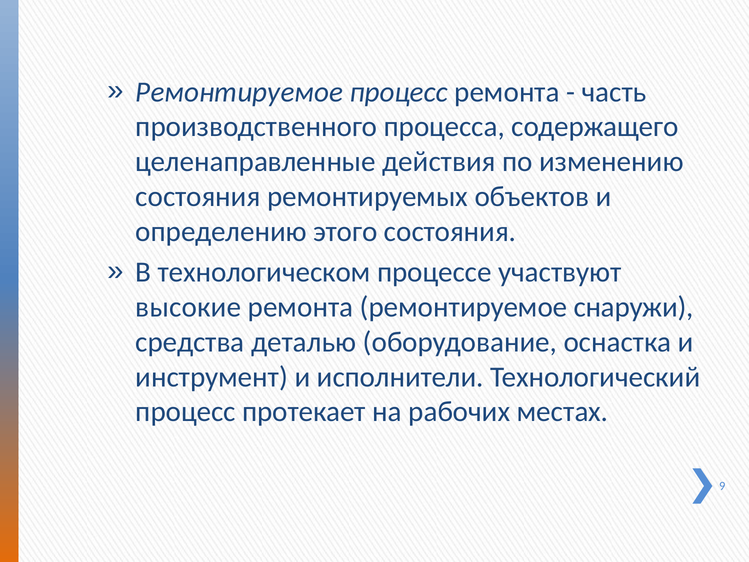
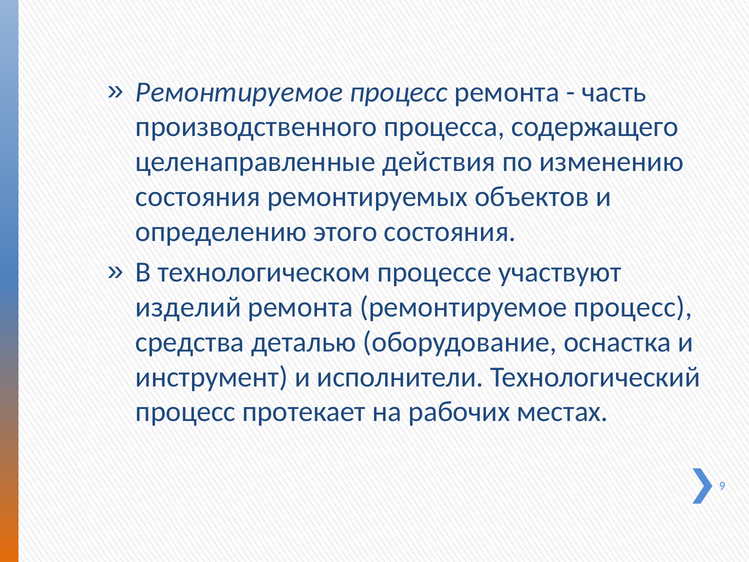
высокие: высокие -> изделий
ремонта ремонтируемое снаружи: снаружи -> процесс
